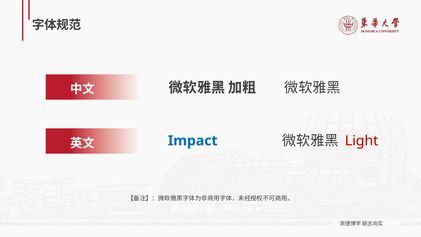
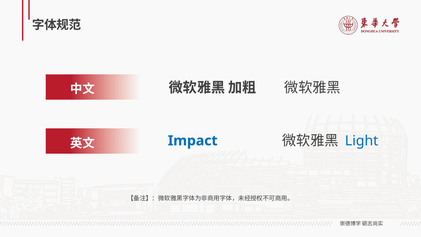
Light colour: red -> blue
